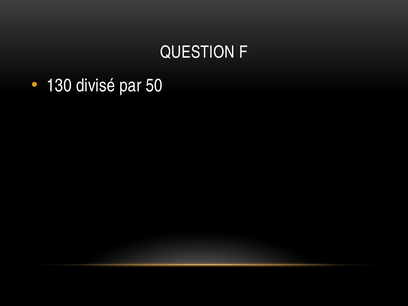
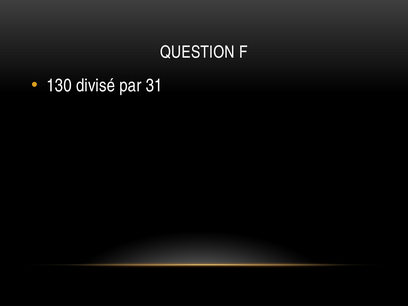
50: 50 -> 31
